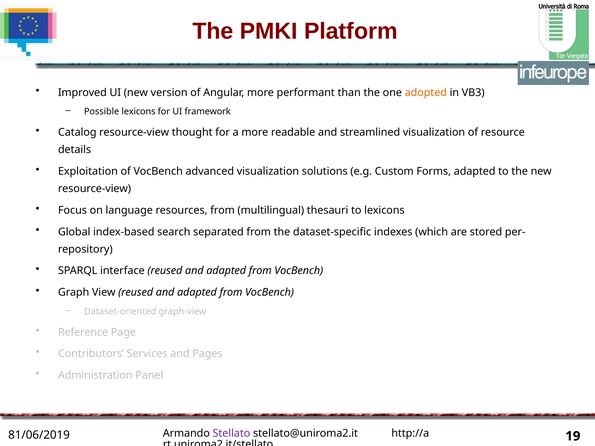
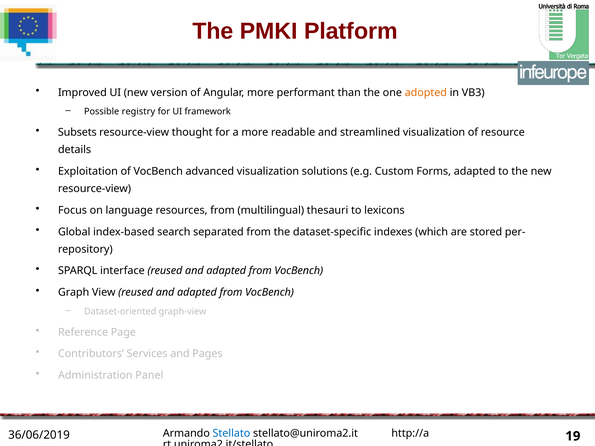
Possible lexicons: lexicons -> registry
Catalog: Catalog -> Subsets
Stellato colour: purple -> blue
81/06/2019: 81/06/2019 -> 36/06/2019
